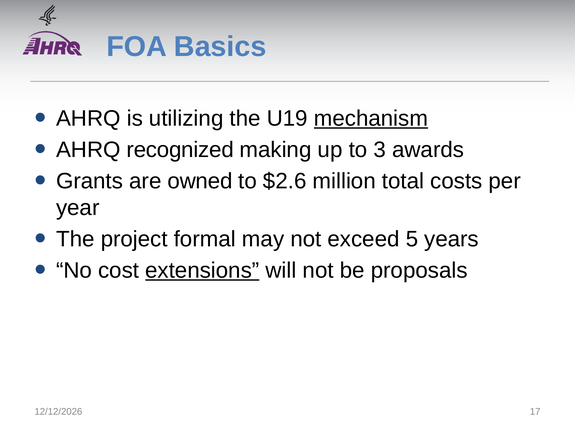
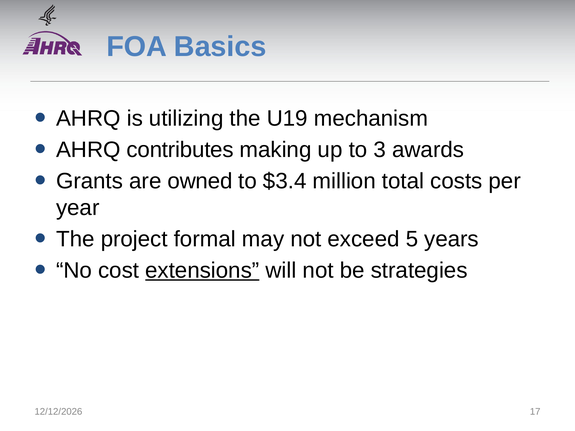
mechanism underline: present -> none
recognized: recognized -> contributes
$2.6: $2.6 -> $3.4
proposals: proposals -> strategies
